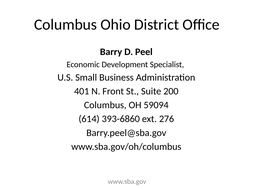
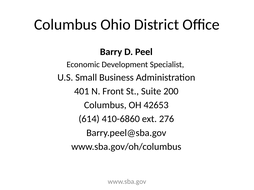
59094: 59094 -> 42653
393-6860: 393-6860 -> 410-6860
